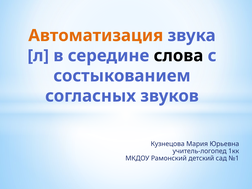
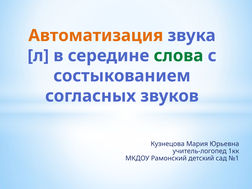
слова colour: black -> green
